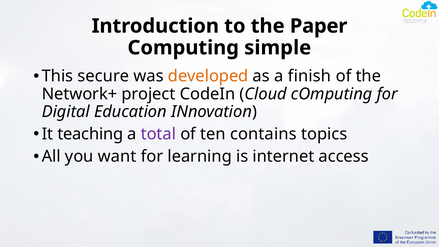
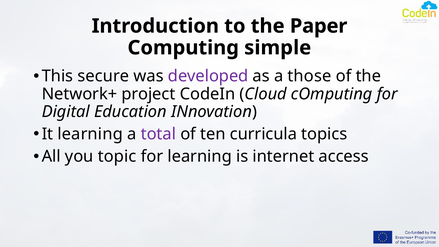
developed colour: orange -> purple
finish: finish -> those
It teaching: teaching -> learning
contains: contains -> curricula
want: want -> topic
